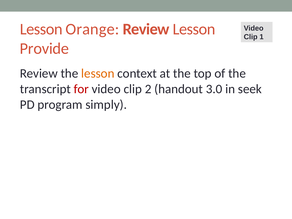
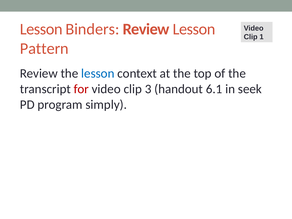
Orange: Orange -> Binders
Provide: Provide -> Pattern
lesson at (98, 73) colour: orange -> blue
2: 2 -> 3
3.0: 3.0 -> 6.1
